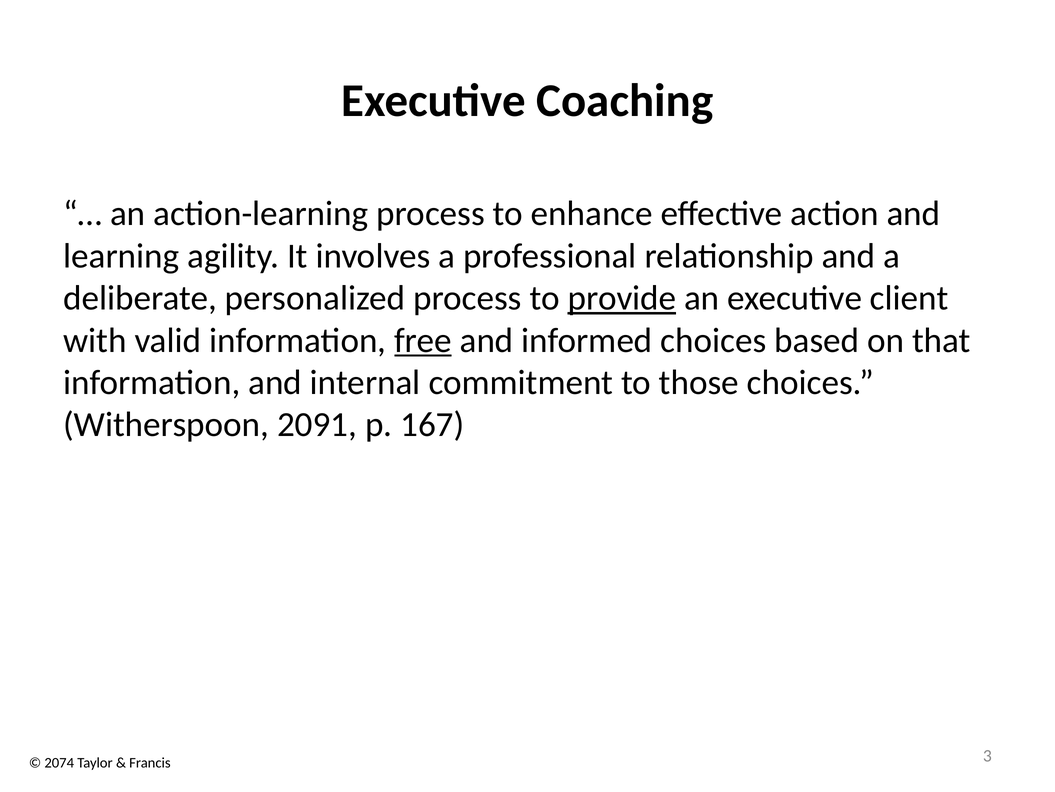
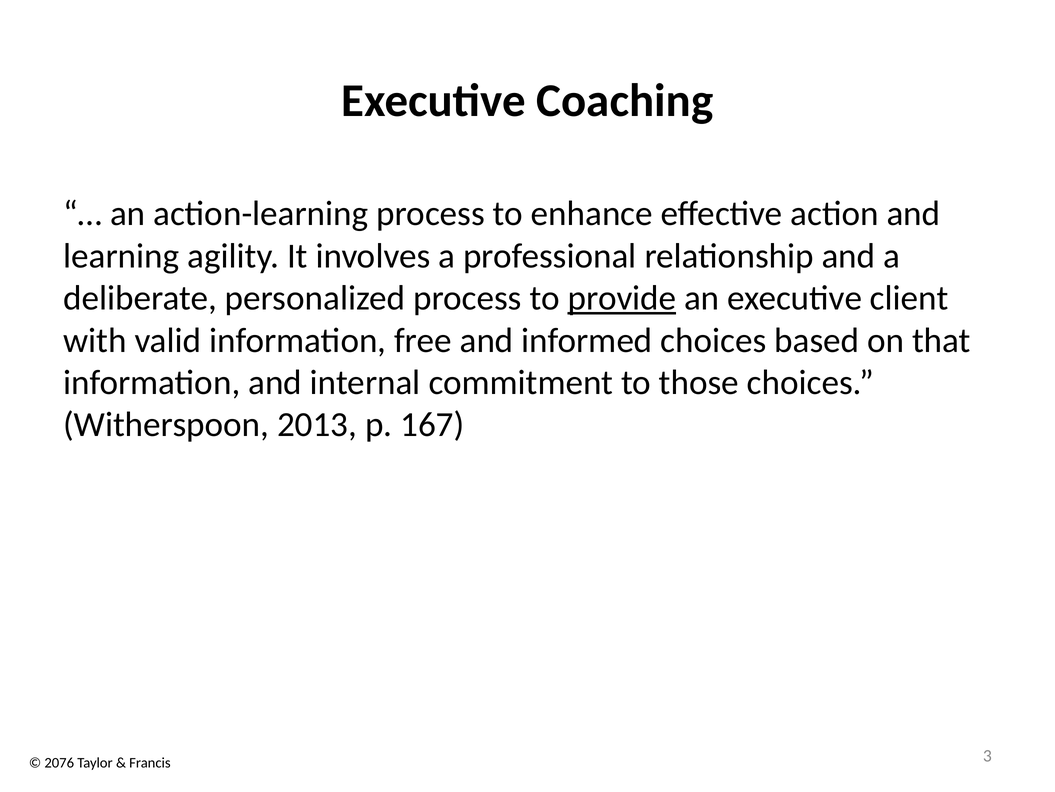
free underline: present -> none
2091: 2091 -> 2013
2074: 2074 -> 2076
